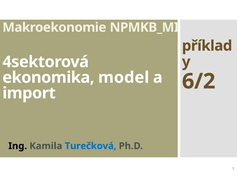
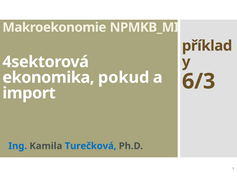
model: model -> pokud
6/2: 6/2 -> 6/3
Ing colour: black -> blue
